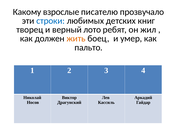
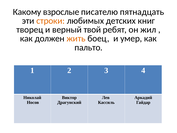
прозвучало: прозвучало -> пятнадцать
строки colour: blue -> orange
лото: лото -> твой
